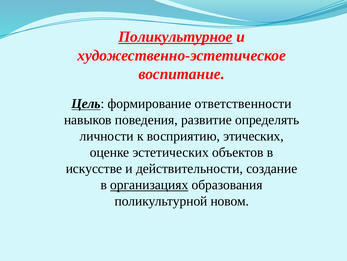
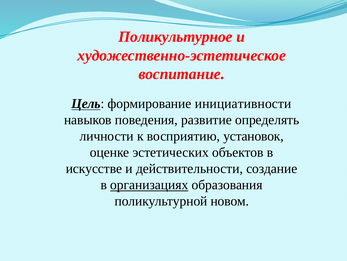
Поликультурное underline: present -> none
ответственности: ответственности -> инициативности
этических: этических -> установок
